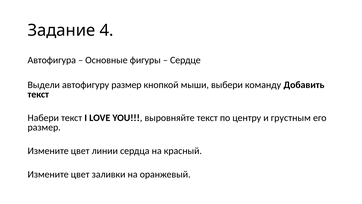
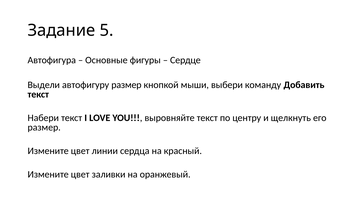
4: 4 -> 5
грустным: грустным -> щелкнуть
